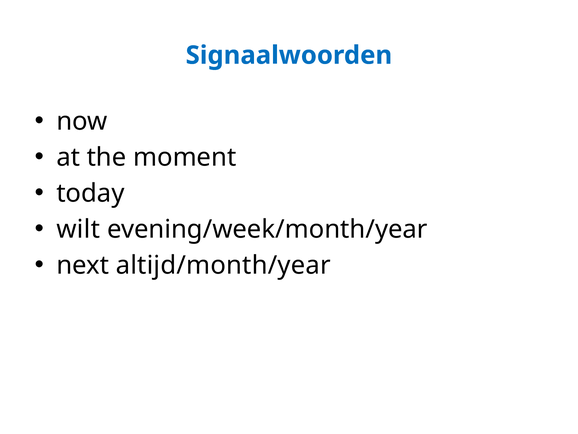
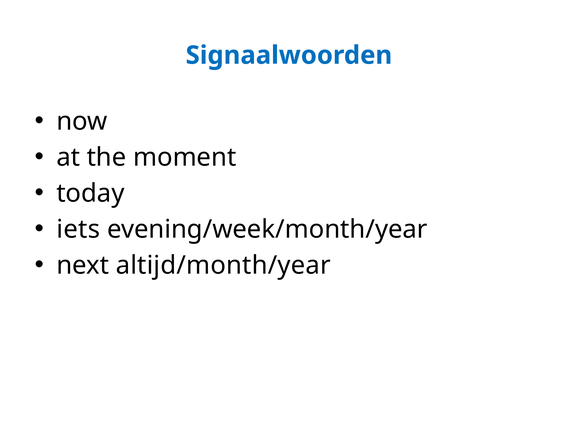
wilt: wilt -> iets
